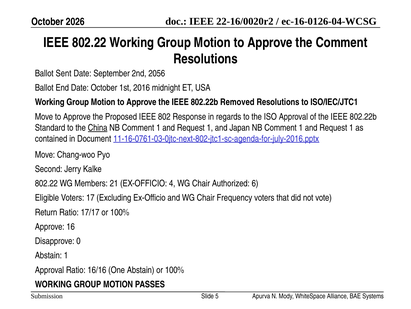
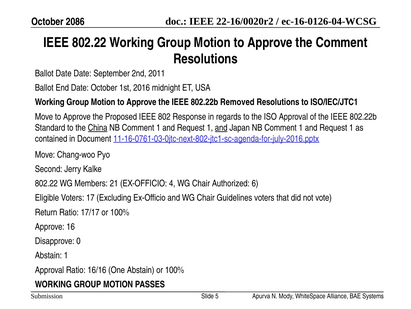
2026: 2026 -> 2086
Ballot Sent: Sent -> Date
2056: 2056 -> 2011
and at (221, 127) underline: none -> present
Frequency: Frequency -> Guidelines
